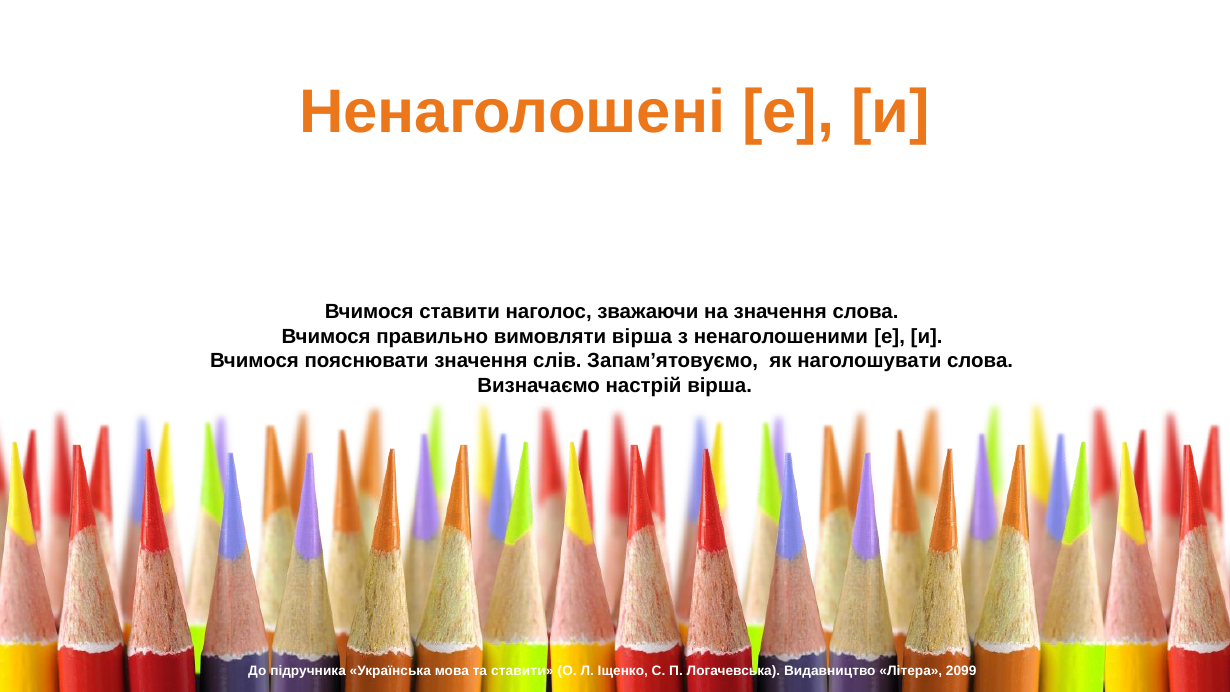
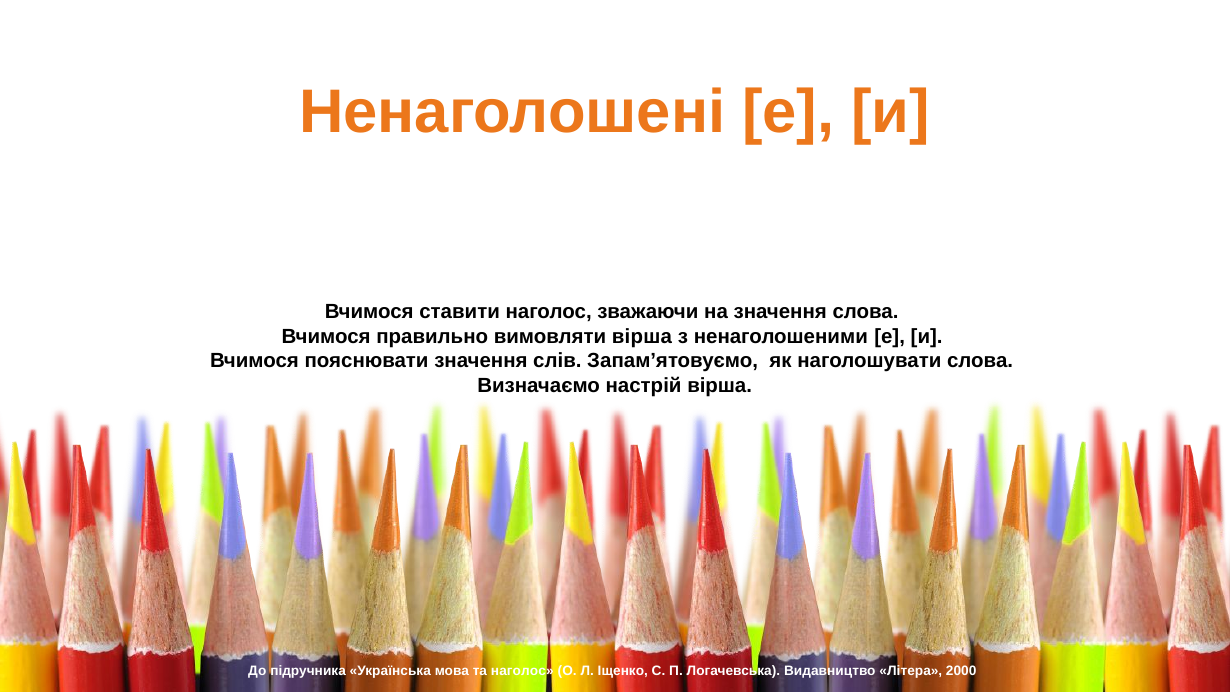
та ставити: ставити -> наголос
2099: 2099 -> 2000
